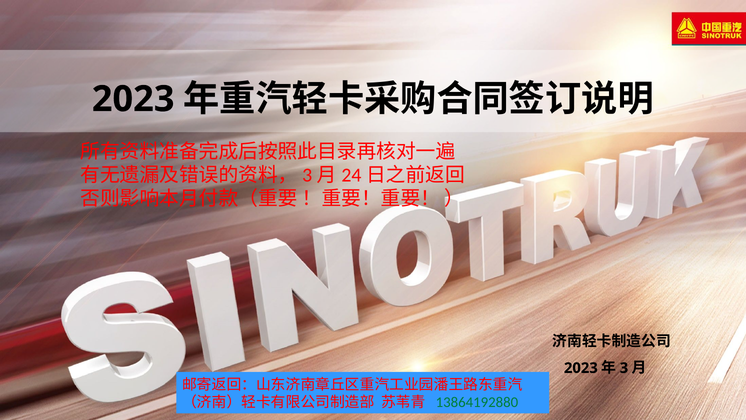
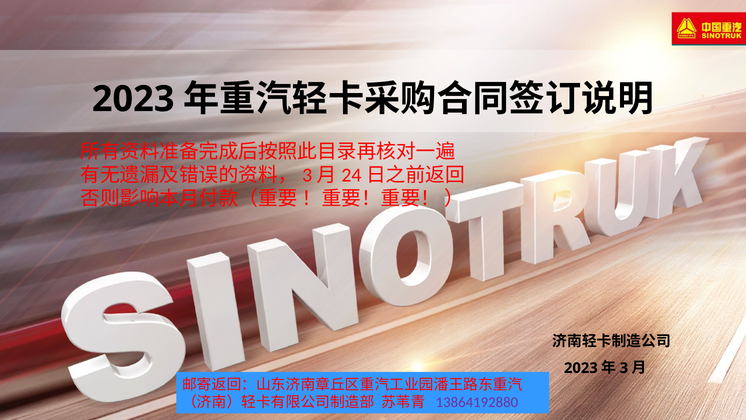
13864192880 colour: green -> purple
